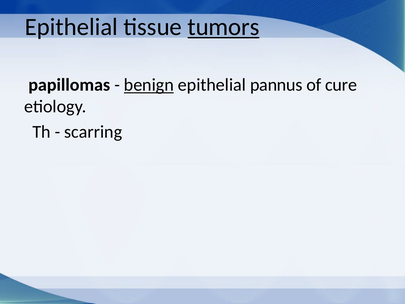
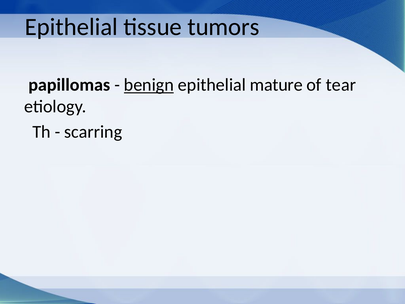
tumors underline: present -> none
pannus: pannus -> mature
cure: cure -> tear
